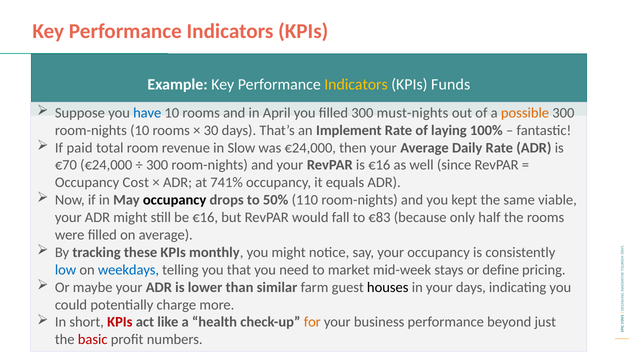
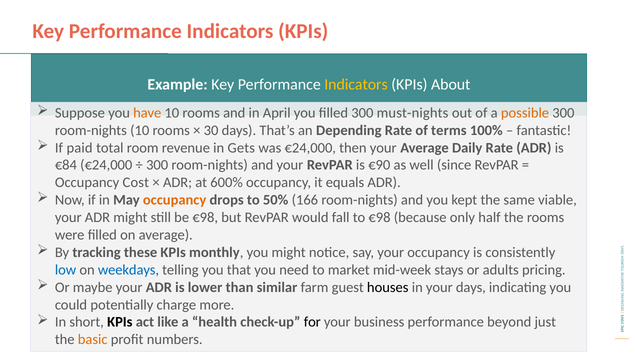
Funds: Funds -> About
have colour: blue -> orange
Implement: Implement -> Depending
laying: laying -> terms
Slow: Slow -> Gets
€70: €70 -> €84
is €16: €16 -> €90
741%: 741% -> 600%
occupancy at (175, 200) colour: black -> orange
110: 110 -> 166
be €16: €16 -> €98
to €83: €83 -> €98
define: define -> adults
KPIs at (120, 322) colour: red -> black
for colour: orange -> black
basic colour: red -> orange
